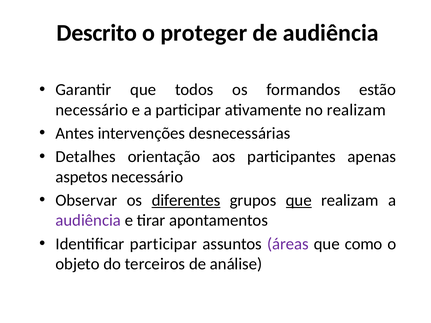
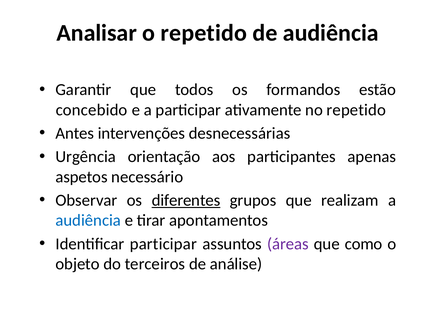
Descrito: Descrito -> Analisar
o proteger: proteger -> repetido
necessário at (92, 110): necessário -> concebido
no realizam: realizam -> repetido
Detalhes: Detalhes -> Urgência
que at (299, 201) underline: present -> none
audiência at (88, 221) colour: purple -> blue
